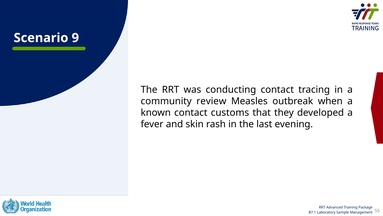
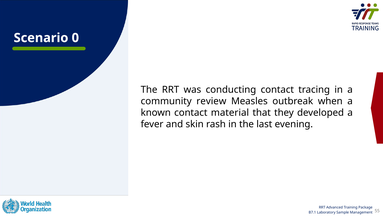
9: 9 -> 0
customs: customs -> material
